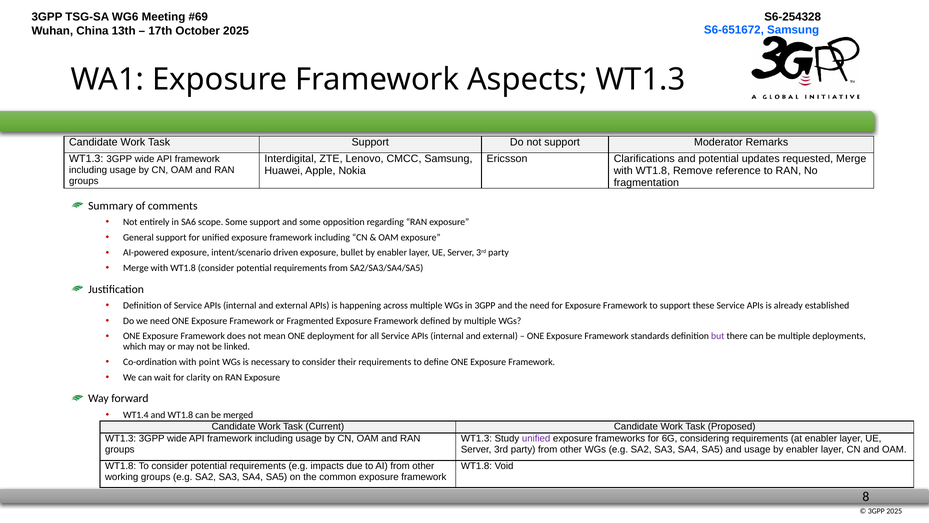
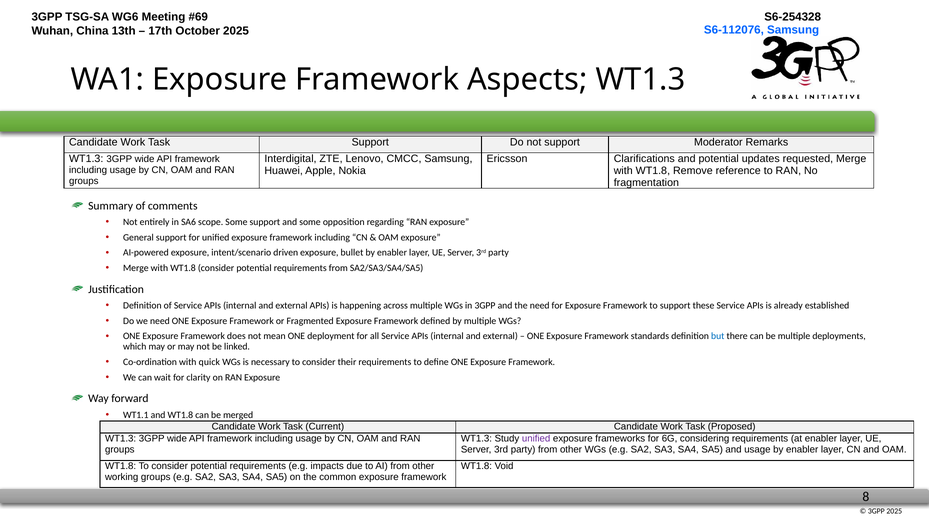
S6-651672: S6-651672 -> S6-112076
but colour: purple -> blue
point: point -> quick
WT1.4: WT1.4 -> WT1.1
